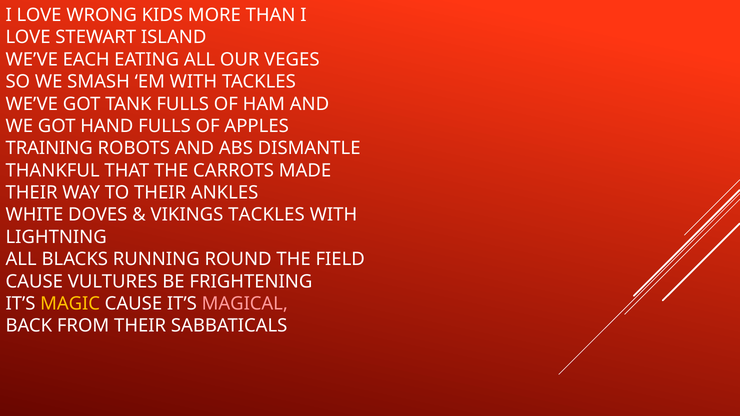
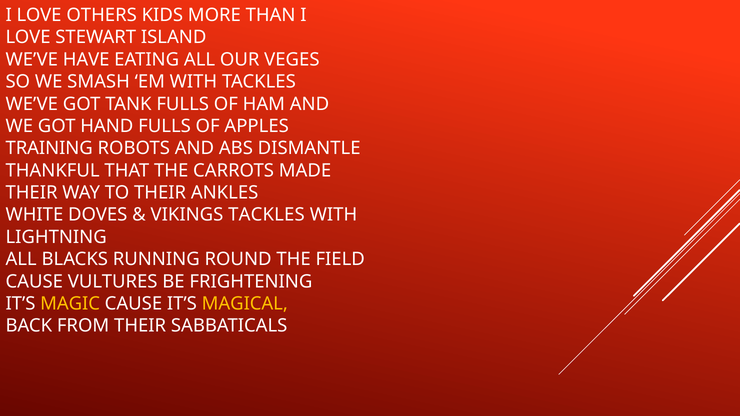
WRONG: WRONG -> OTHERS
EACH: EACH -> HAVE
MAGICAL colour: pink -> yellow
